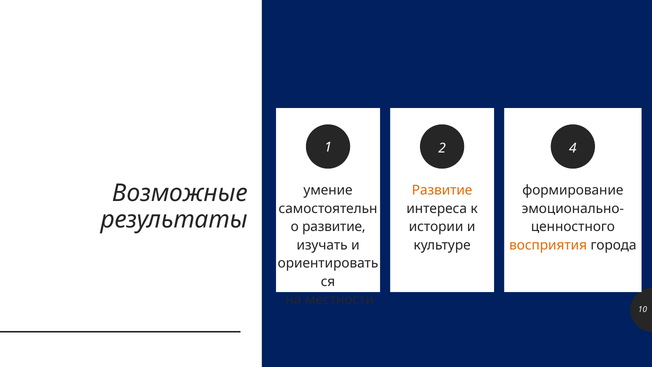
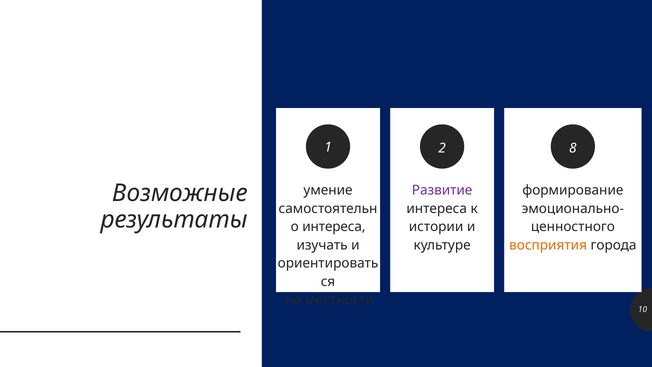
4: 4 -> 8
Развитие at (442, 190) colour: orange -> purple
развитие at (334, 227): развитие -> интереса
